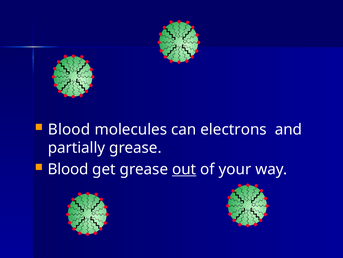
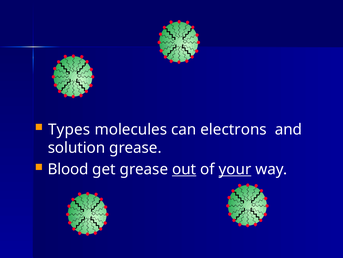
Blood at (69, 129): Blood -> Types
partially: partially -> solution
your underline: none -> present
